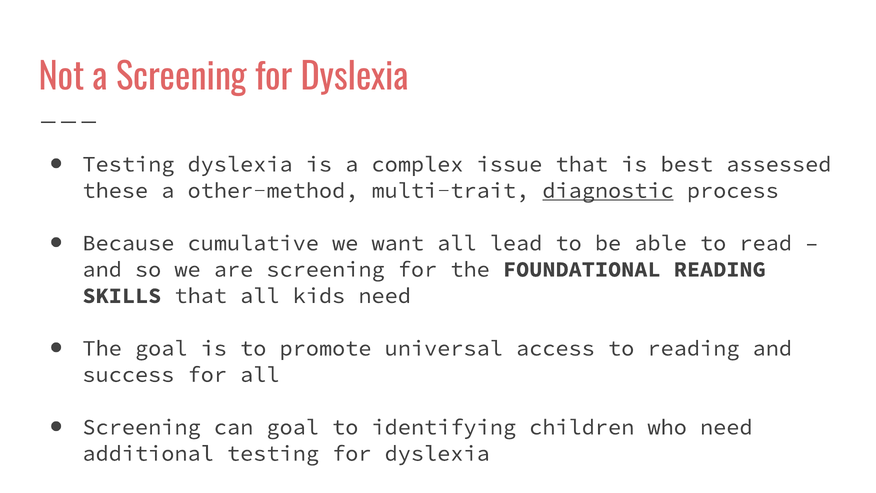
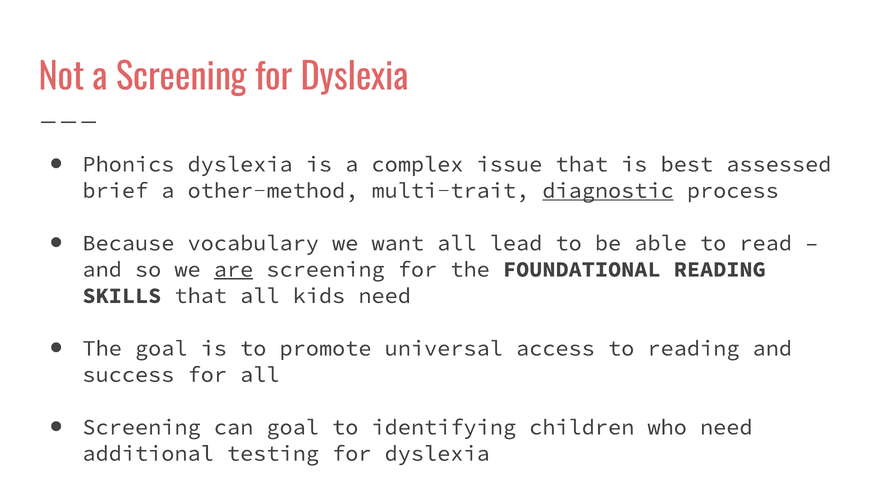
Testing at (128, 164): Testing -> Phonics
these: these -> brief
cumulative: cumulative -> vocabulary
are underline: none -> present
